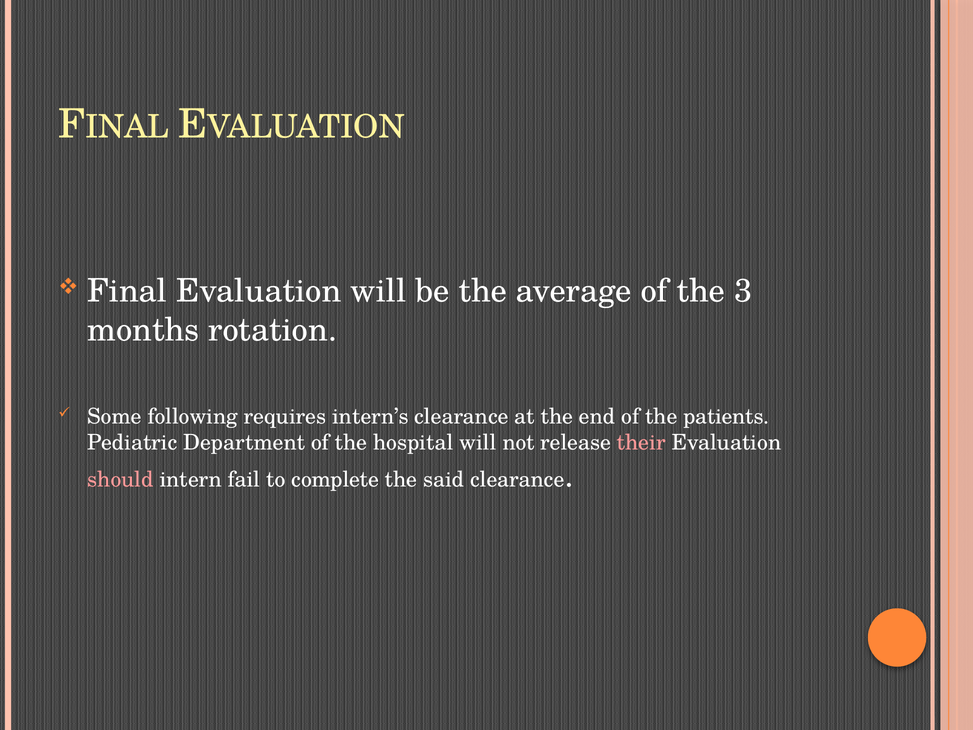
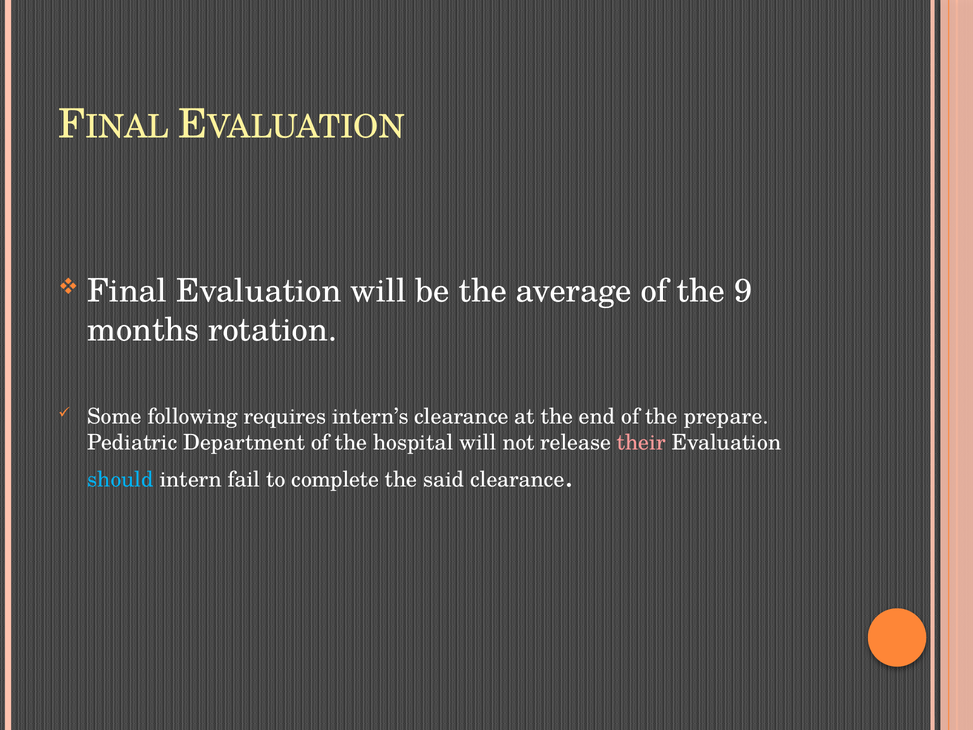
3: 3 -> 9
patients: patients -> prepare
should colour: pink -> light blue
